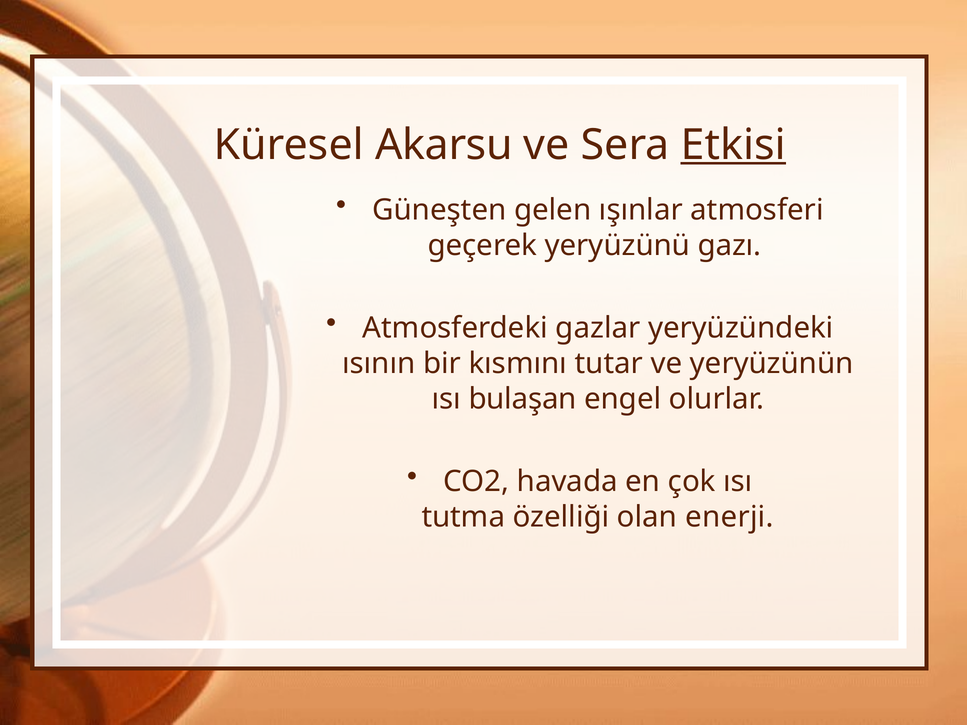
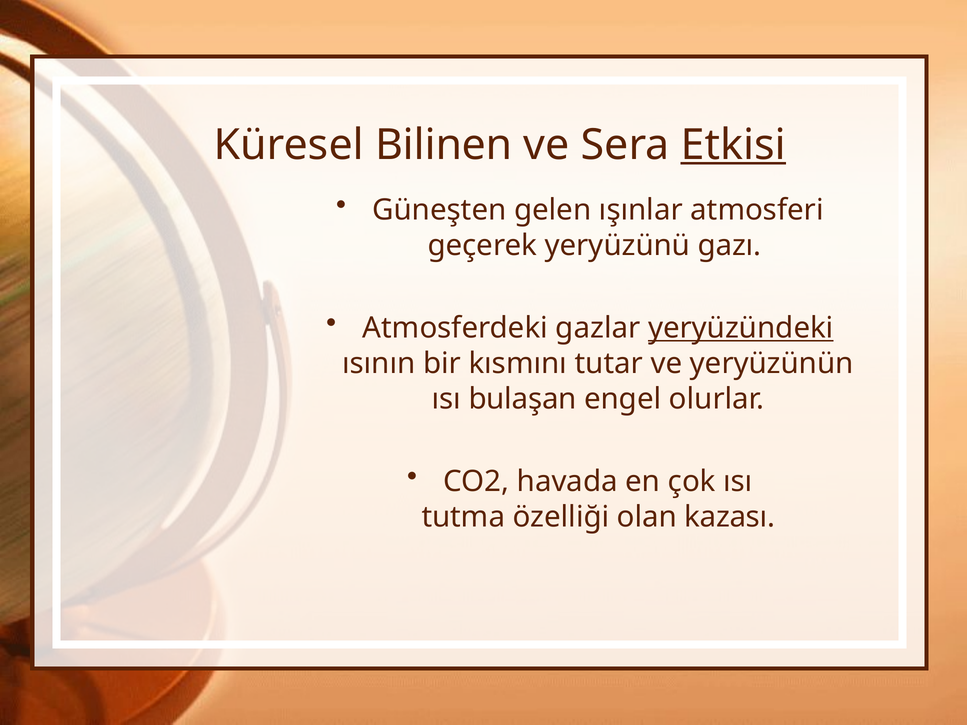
Akarsu: Akarsu -> Bilinen
yeryüzündeki underline: none -> present
enerji: enerji -> kazası
